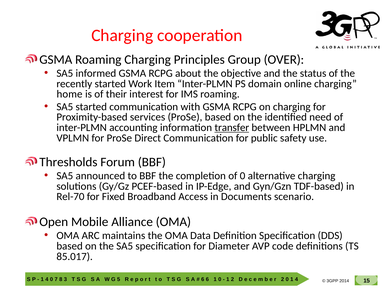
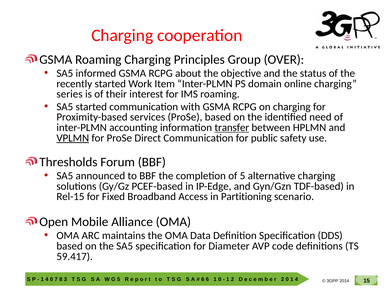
home: home -> series
VPLMN underline: none -> present
of 0: 0 -> 5
Rel-70: Rel-70 -> Rel-15
Documents: Documents -> Partitioning
85.017: 85.017 -> 59.417
